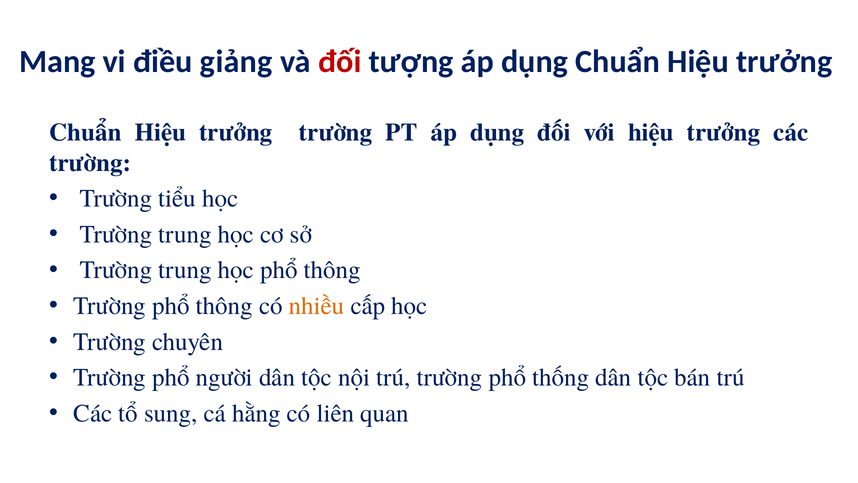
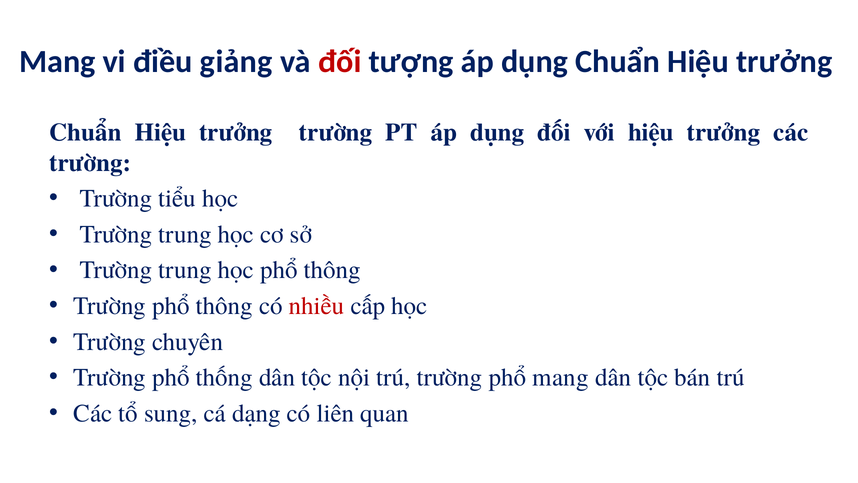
nhiều colour: orange -> red
người: người -> thống
phổ thống: thống -> mang
hằng: hằng -> dạng
